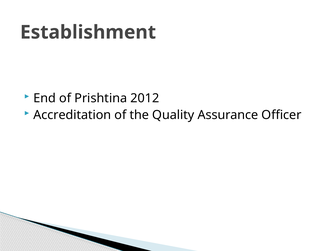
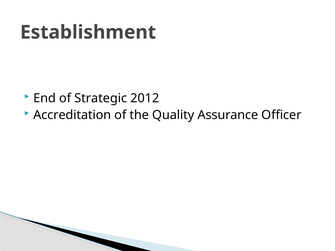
Prishtina: Prishtina -> Strategic
